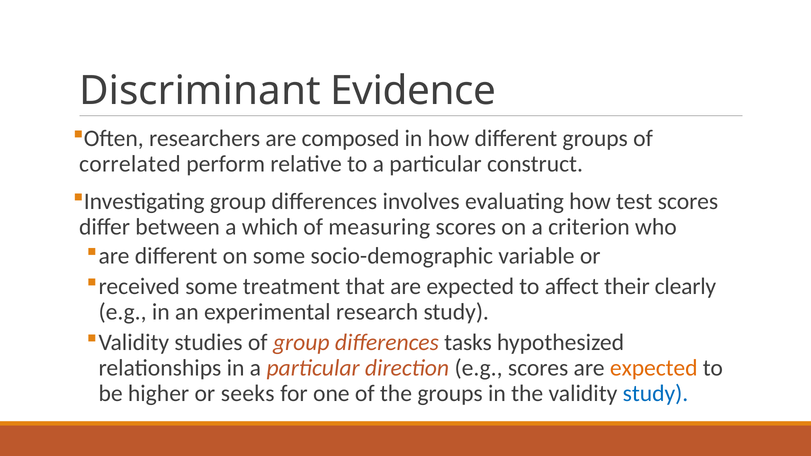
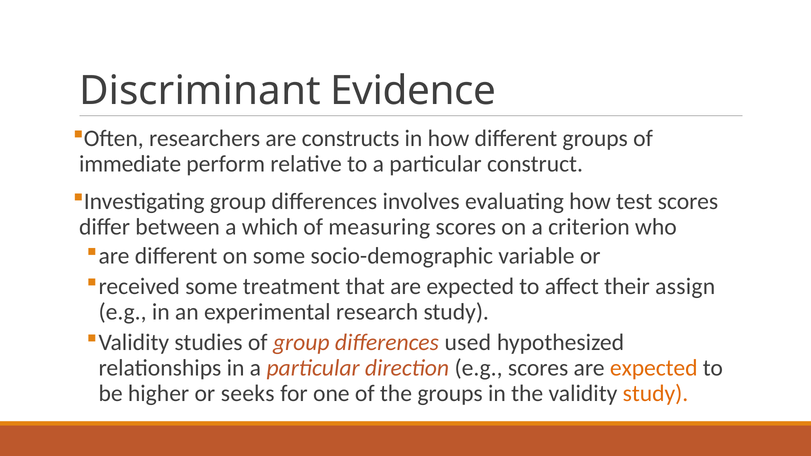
composed: composed -> constructs
correlated: correlated -> immediate
clearly: clearly -> assign
tasks: tasks -> used
study at (655, 394) colour: blue -> orange
